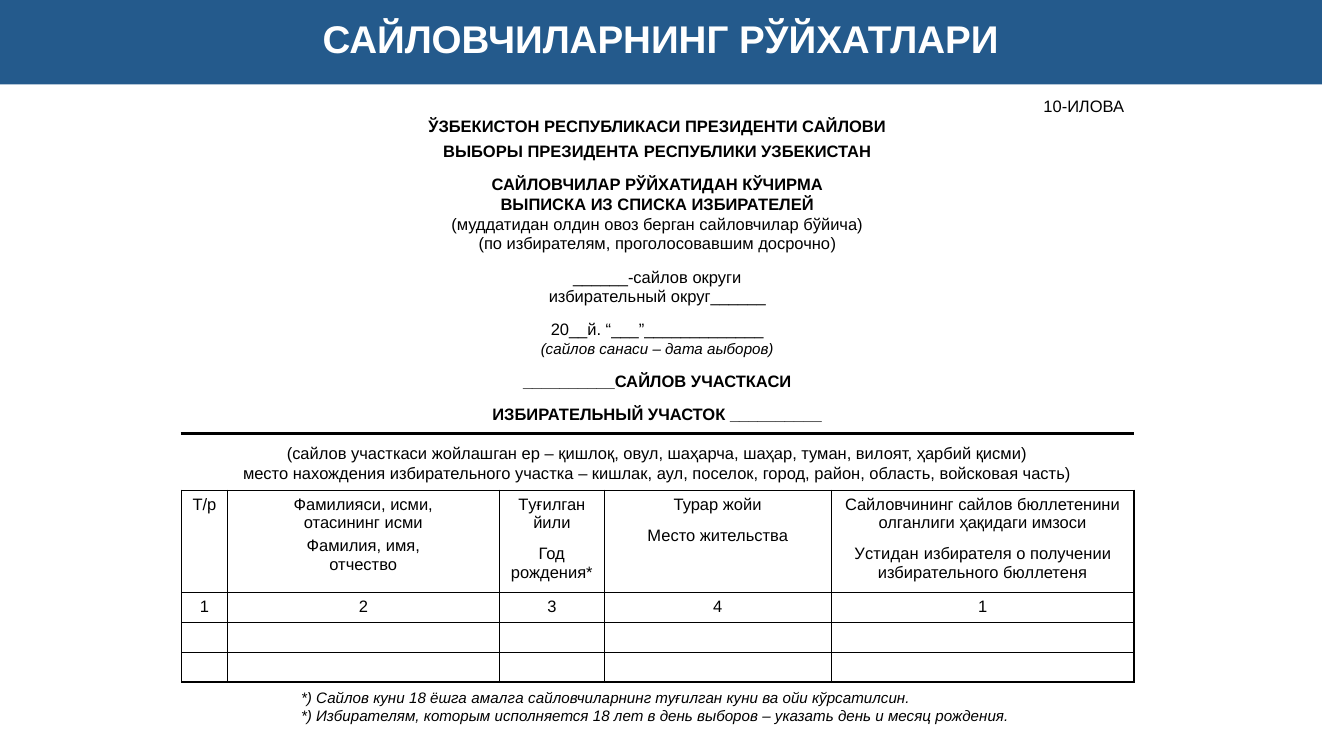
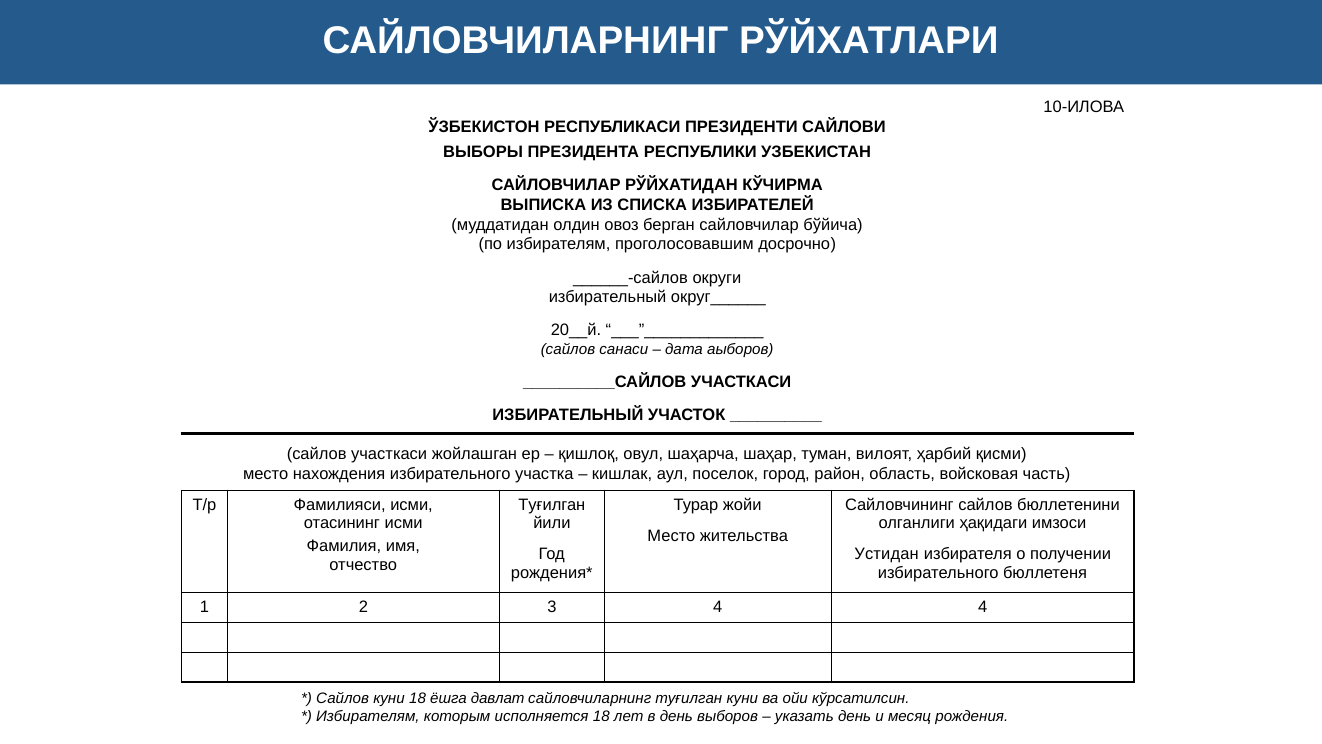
4 1: 1 -> 4
амалга: амалга -> давлат
